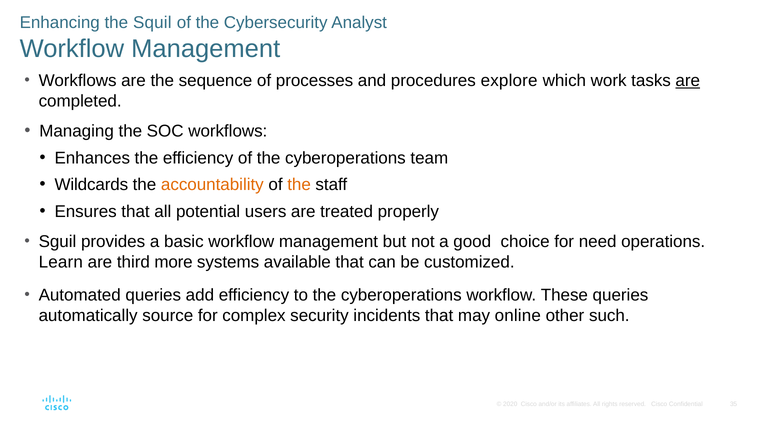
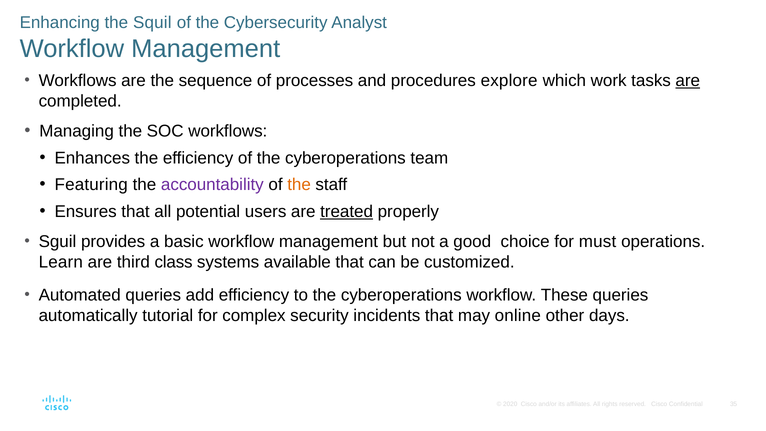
Wildcards: Wildcards -> Featuring
accountability colour: orange -> purple
treated underline: none -> present
need: need -> must
more: more -> class
source: source -> tutorial
such: such -> days
